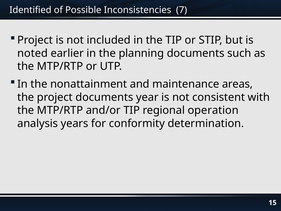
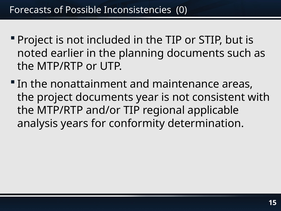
Identified: Identified -> Forecasts
7: 7 -> 0
operation: operation -> applicable
